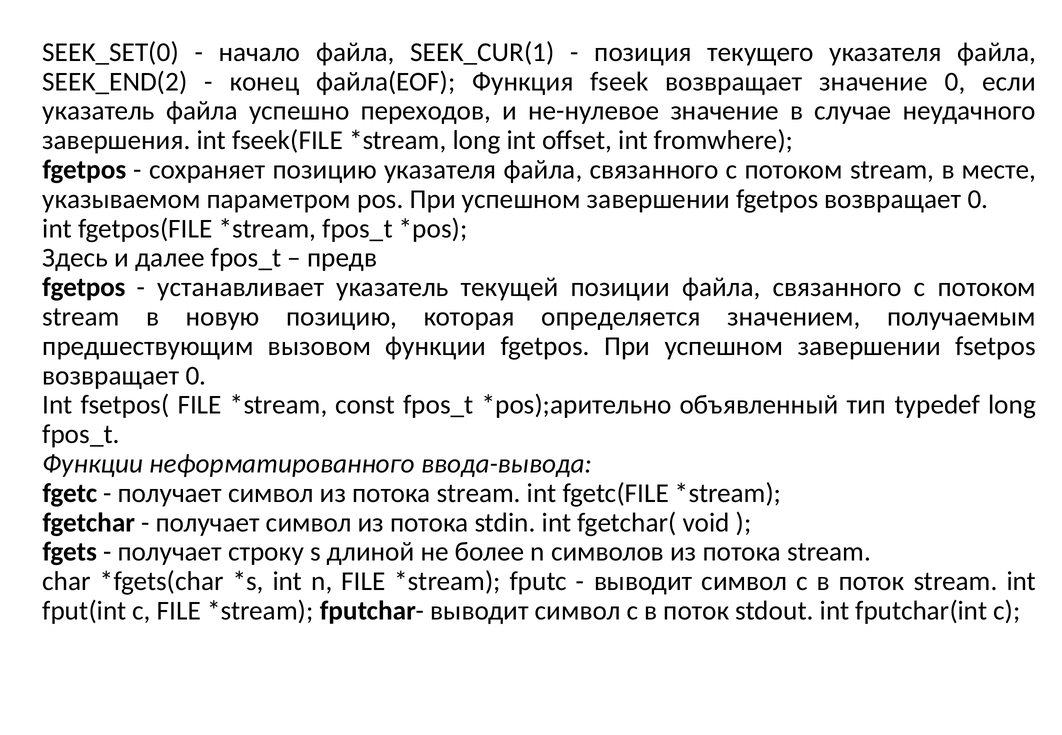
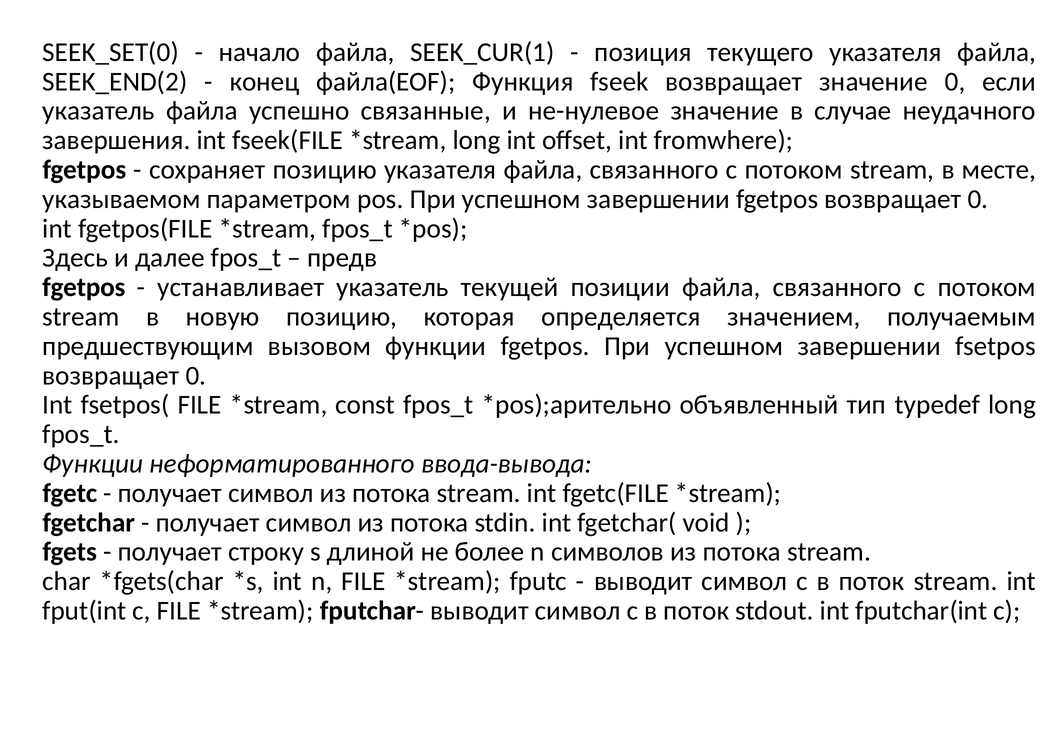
переходов: переходов -> связанные
